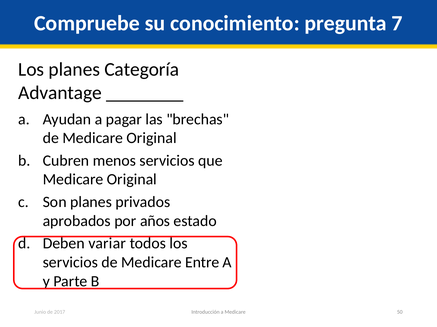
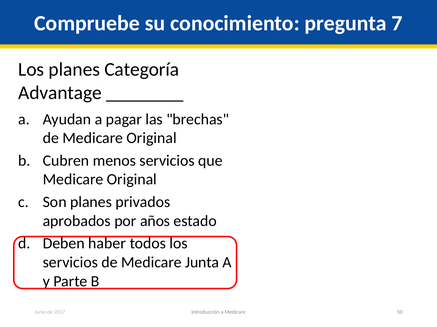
variar: variar -> haber
Entre: Entre -> Junta
